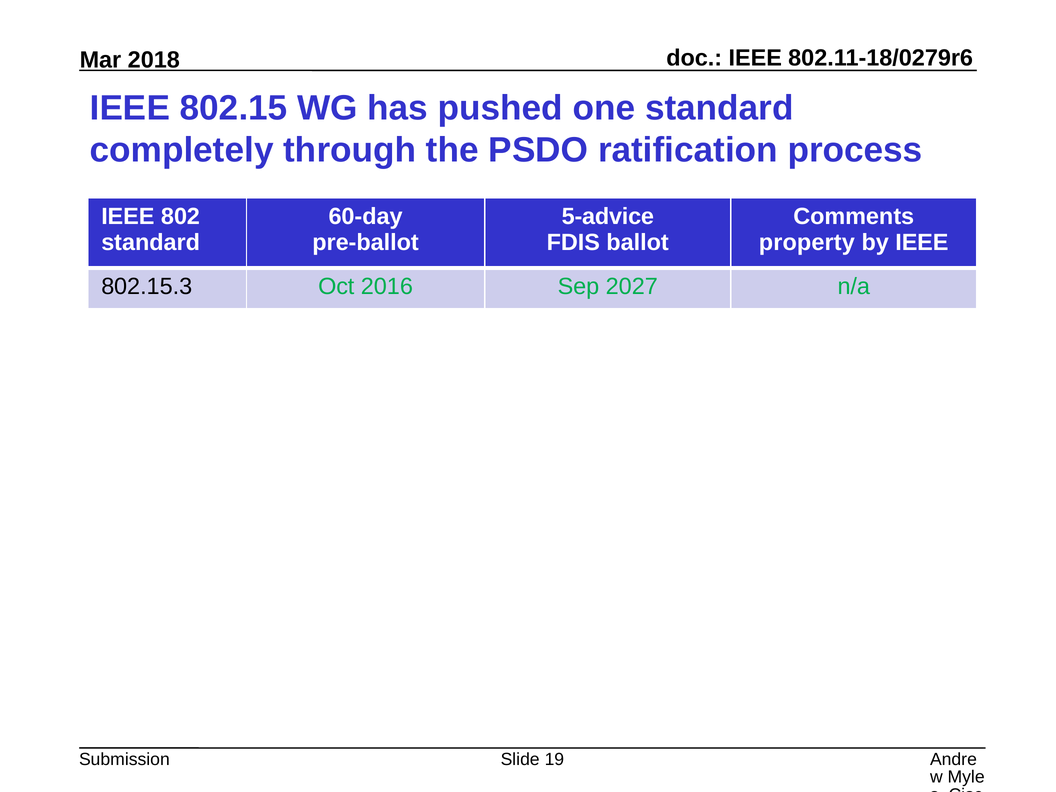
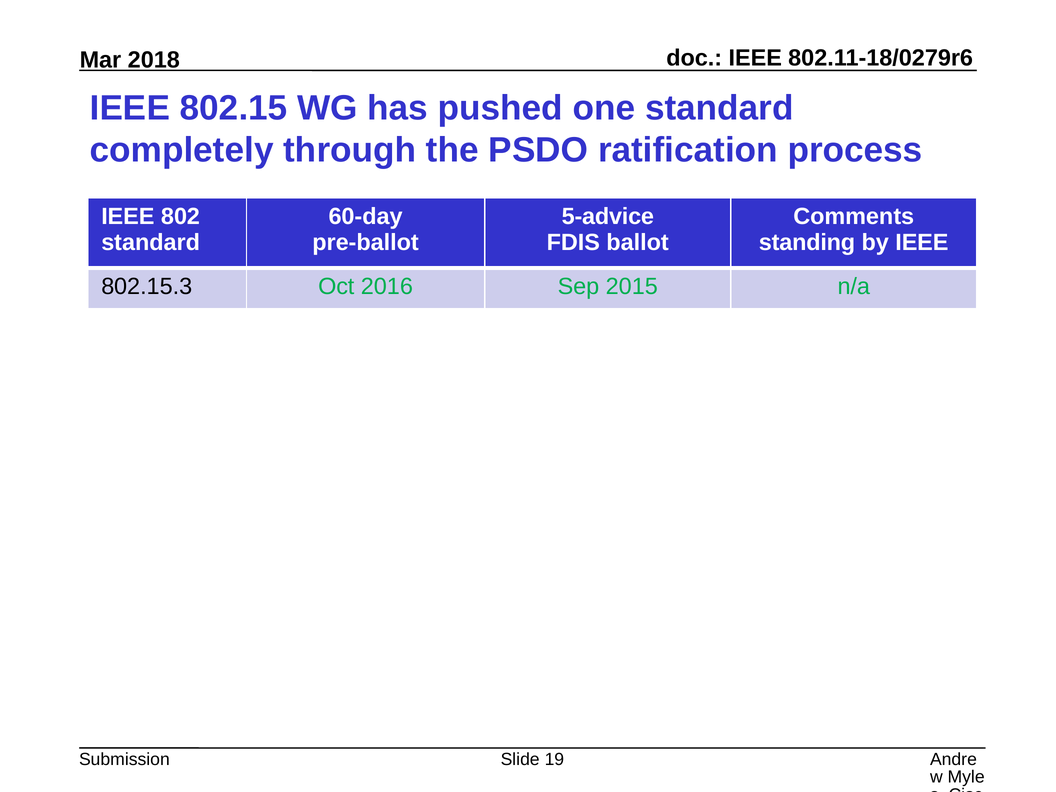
property: property -> standing
2027: 2027 -> 2015
